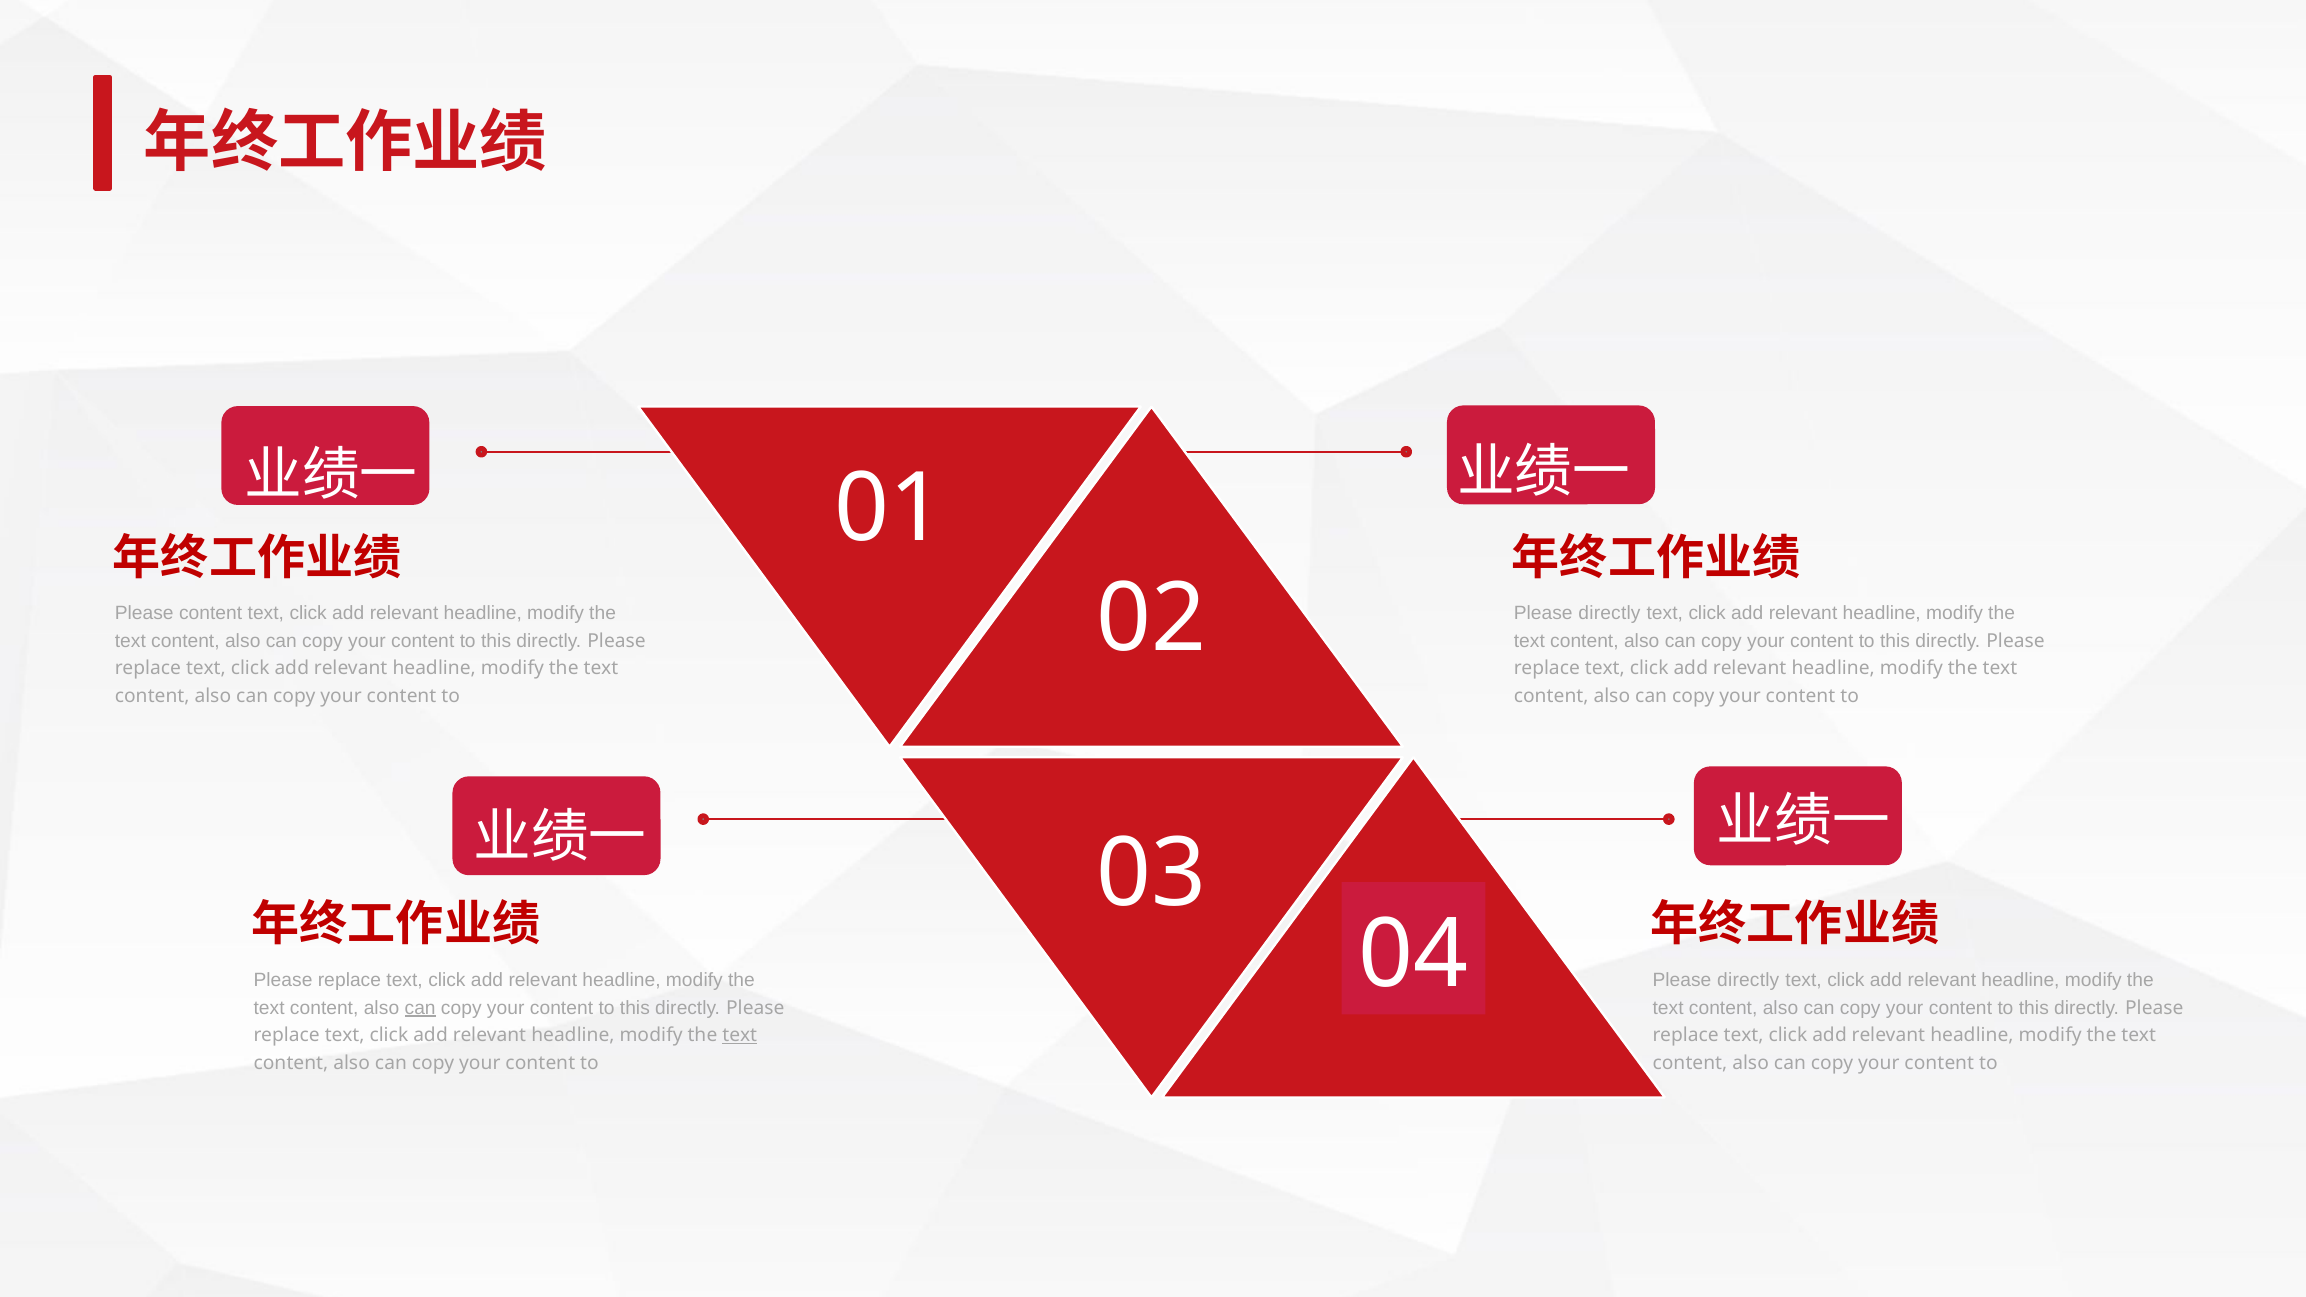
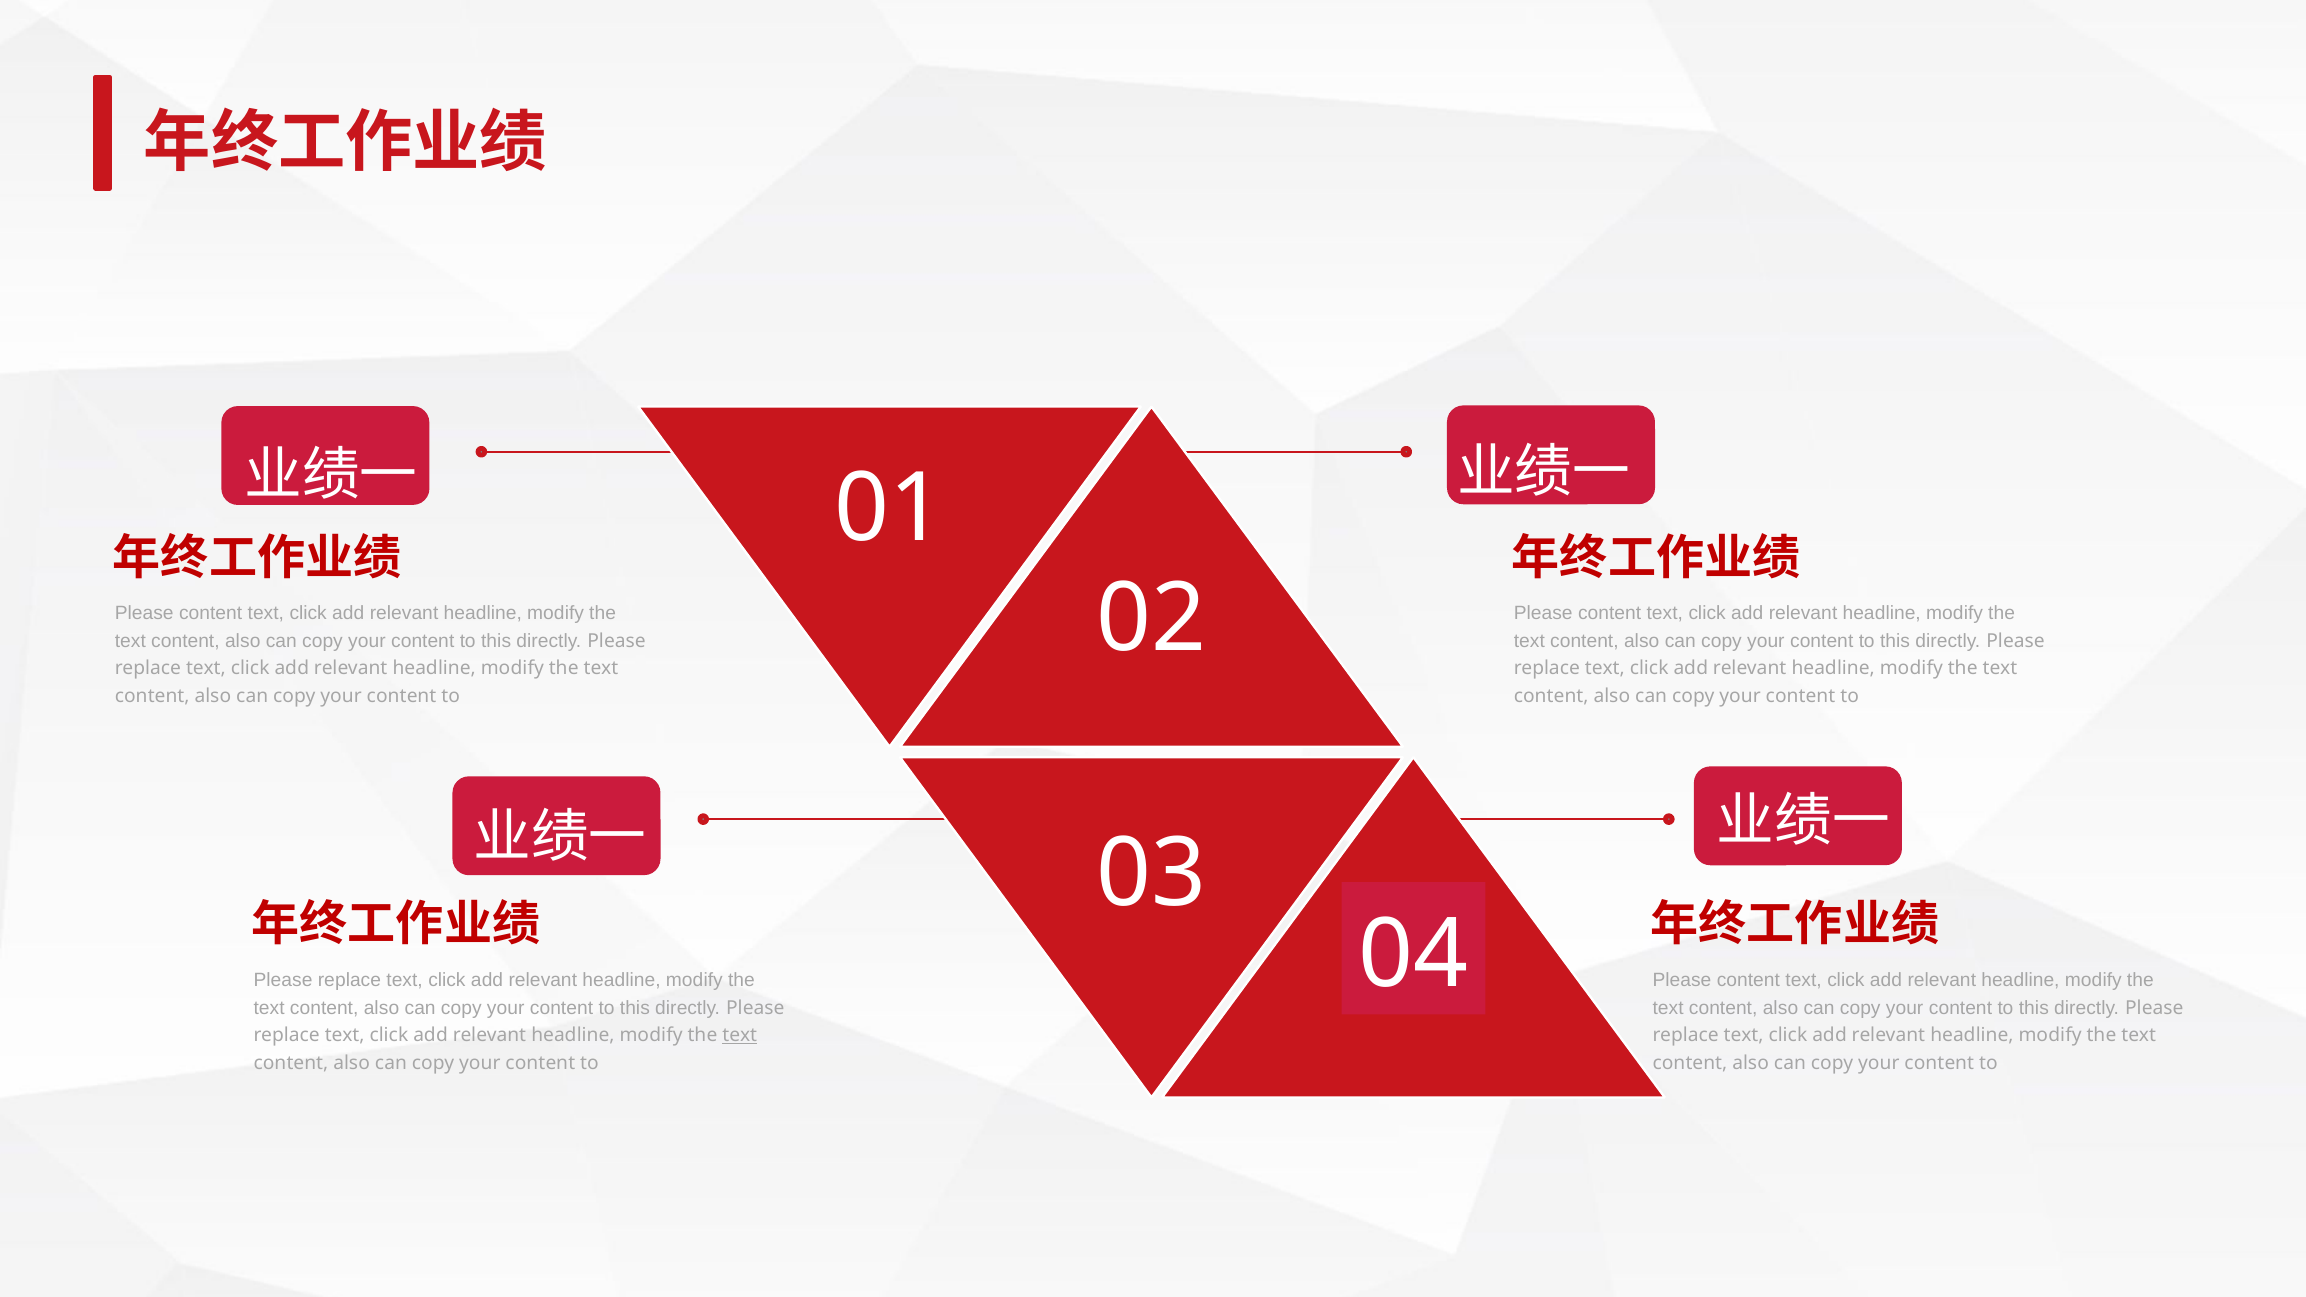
directly at (1610, 613): directly -> content
directly at (1748, 980): directly -> content
can at (420, 1008) underline: present -> none
